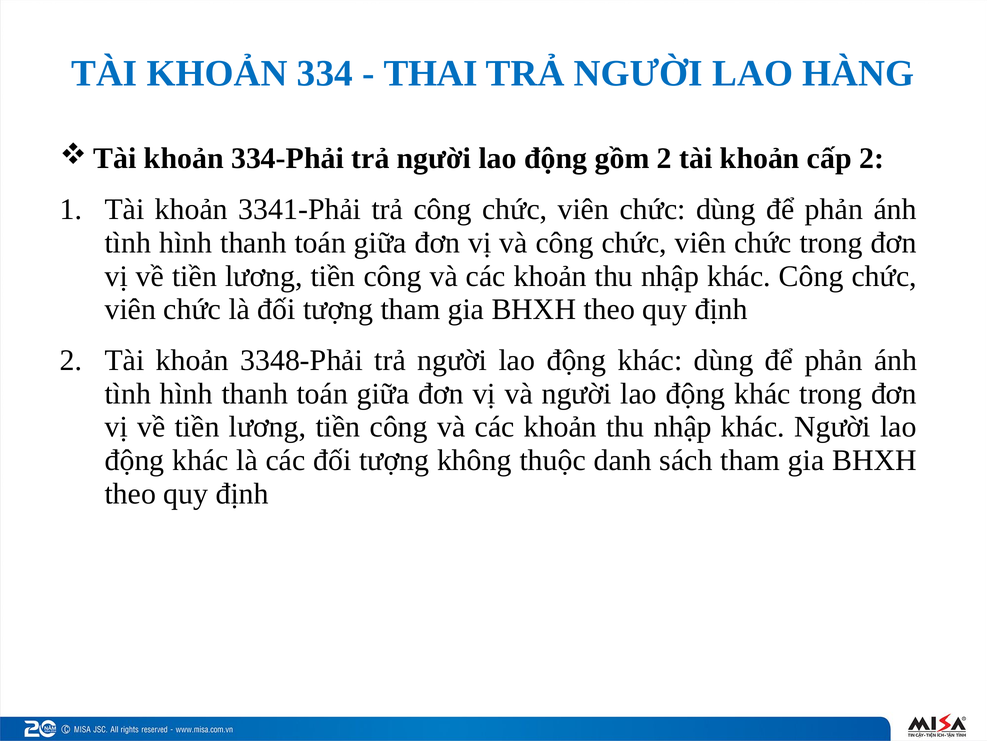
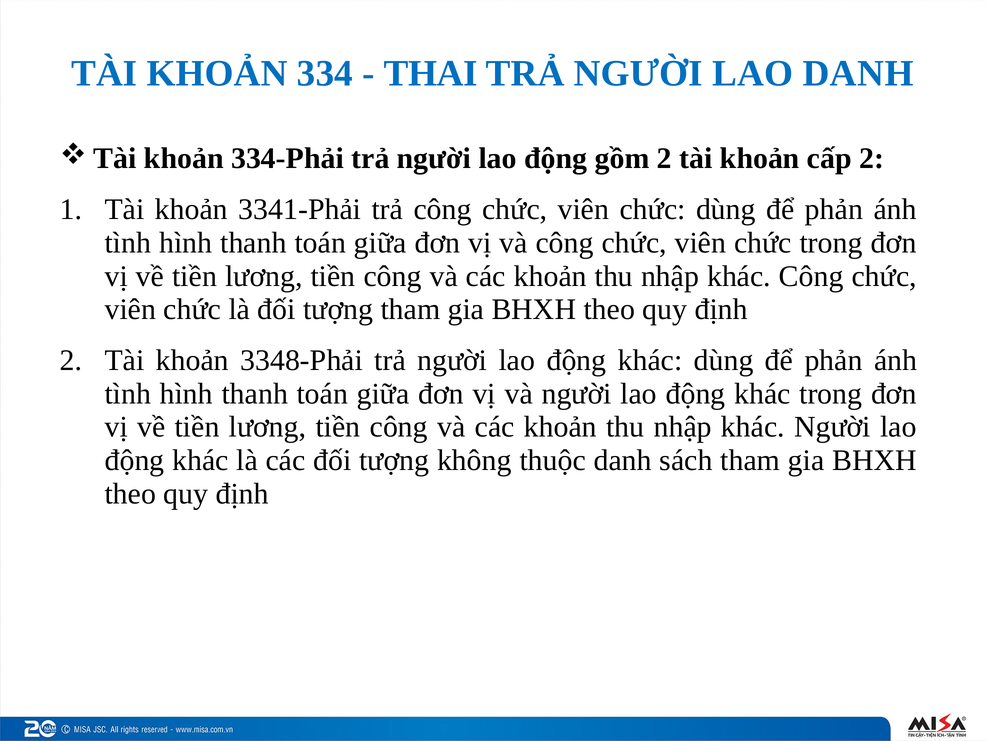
LAO HÀNG: HÀNG -> DANH
